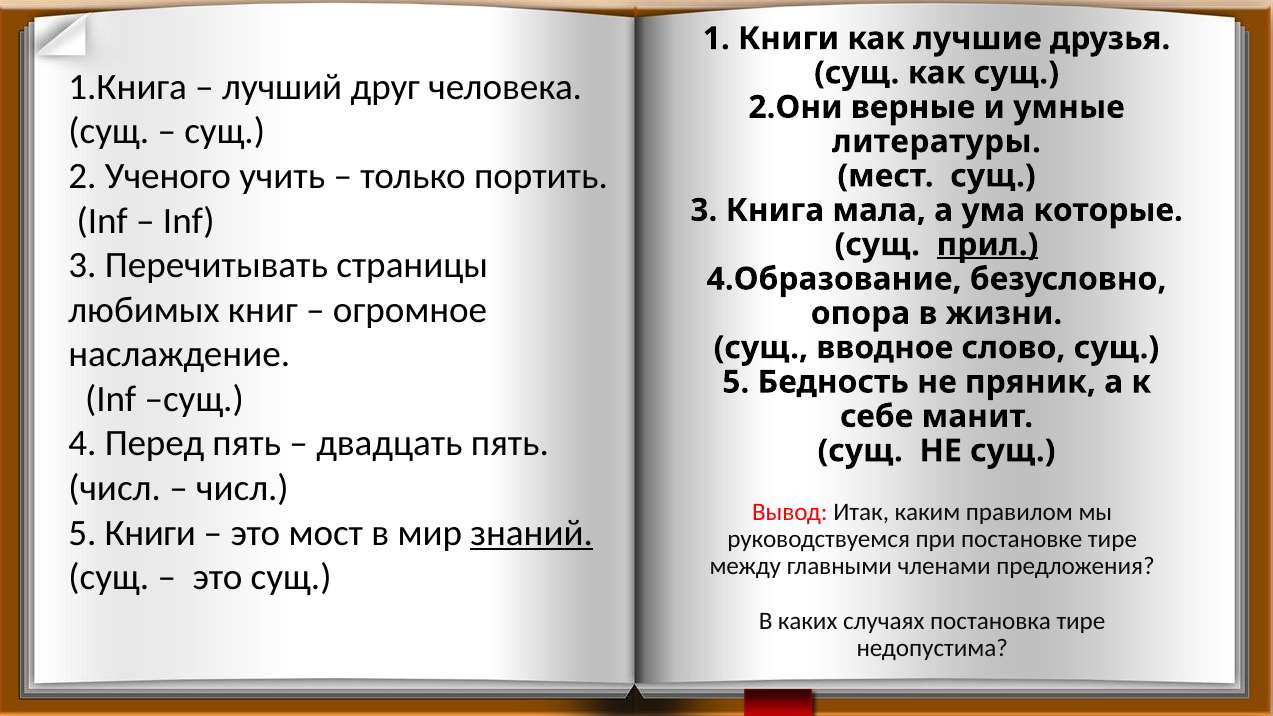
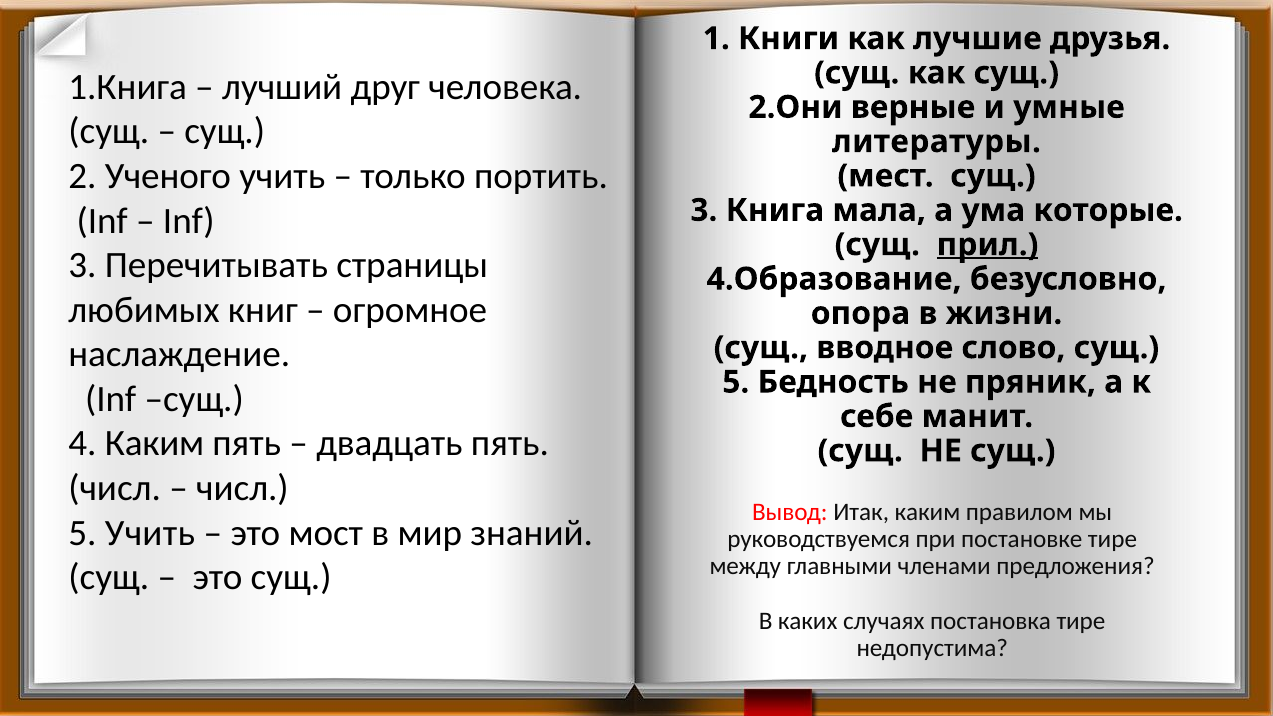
4 Перед: Перед -> Каким
5 Книги: Книги -> Учить
знаний underline: present -> none
